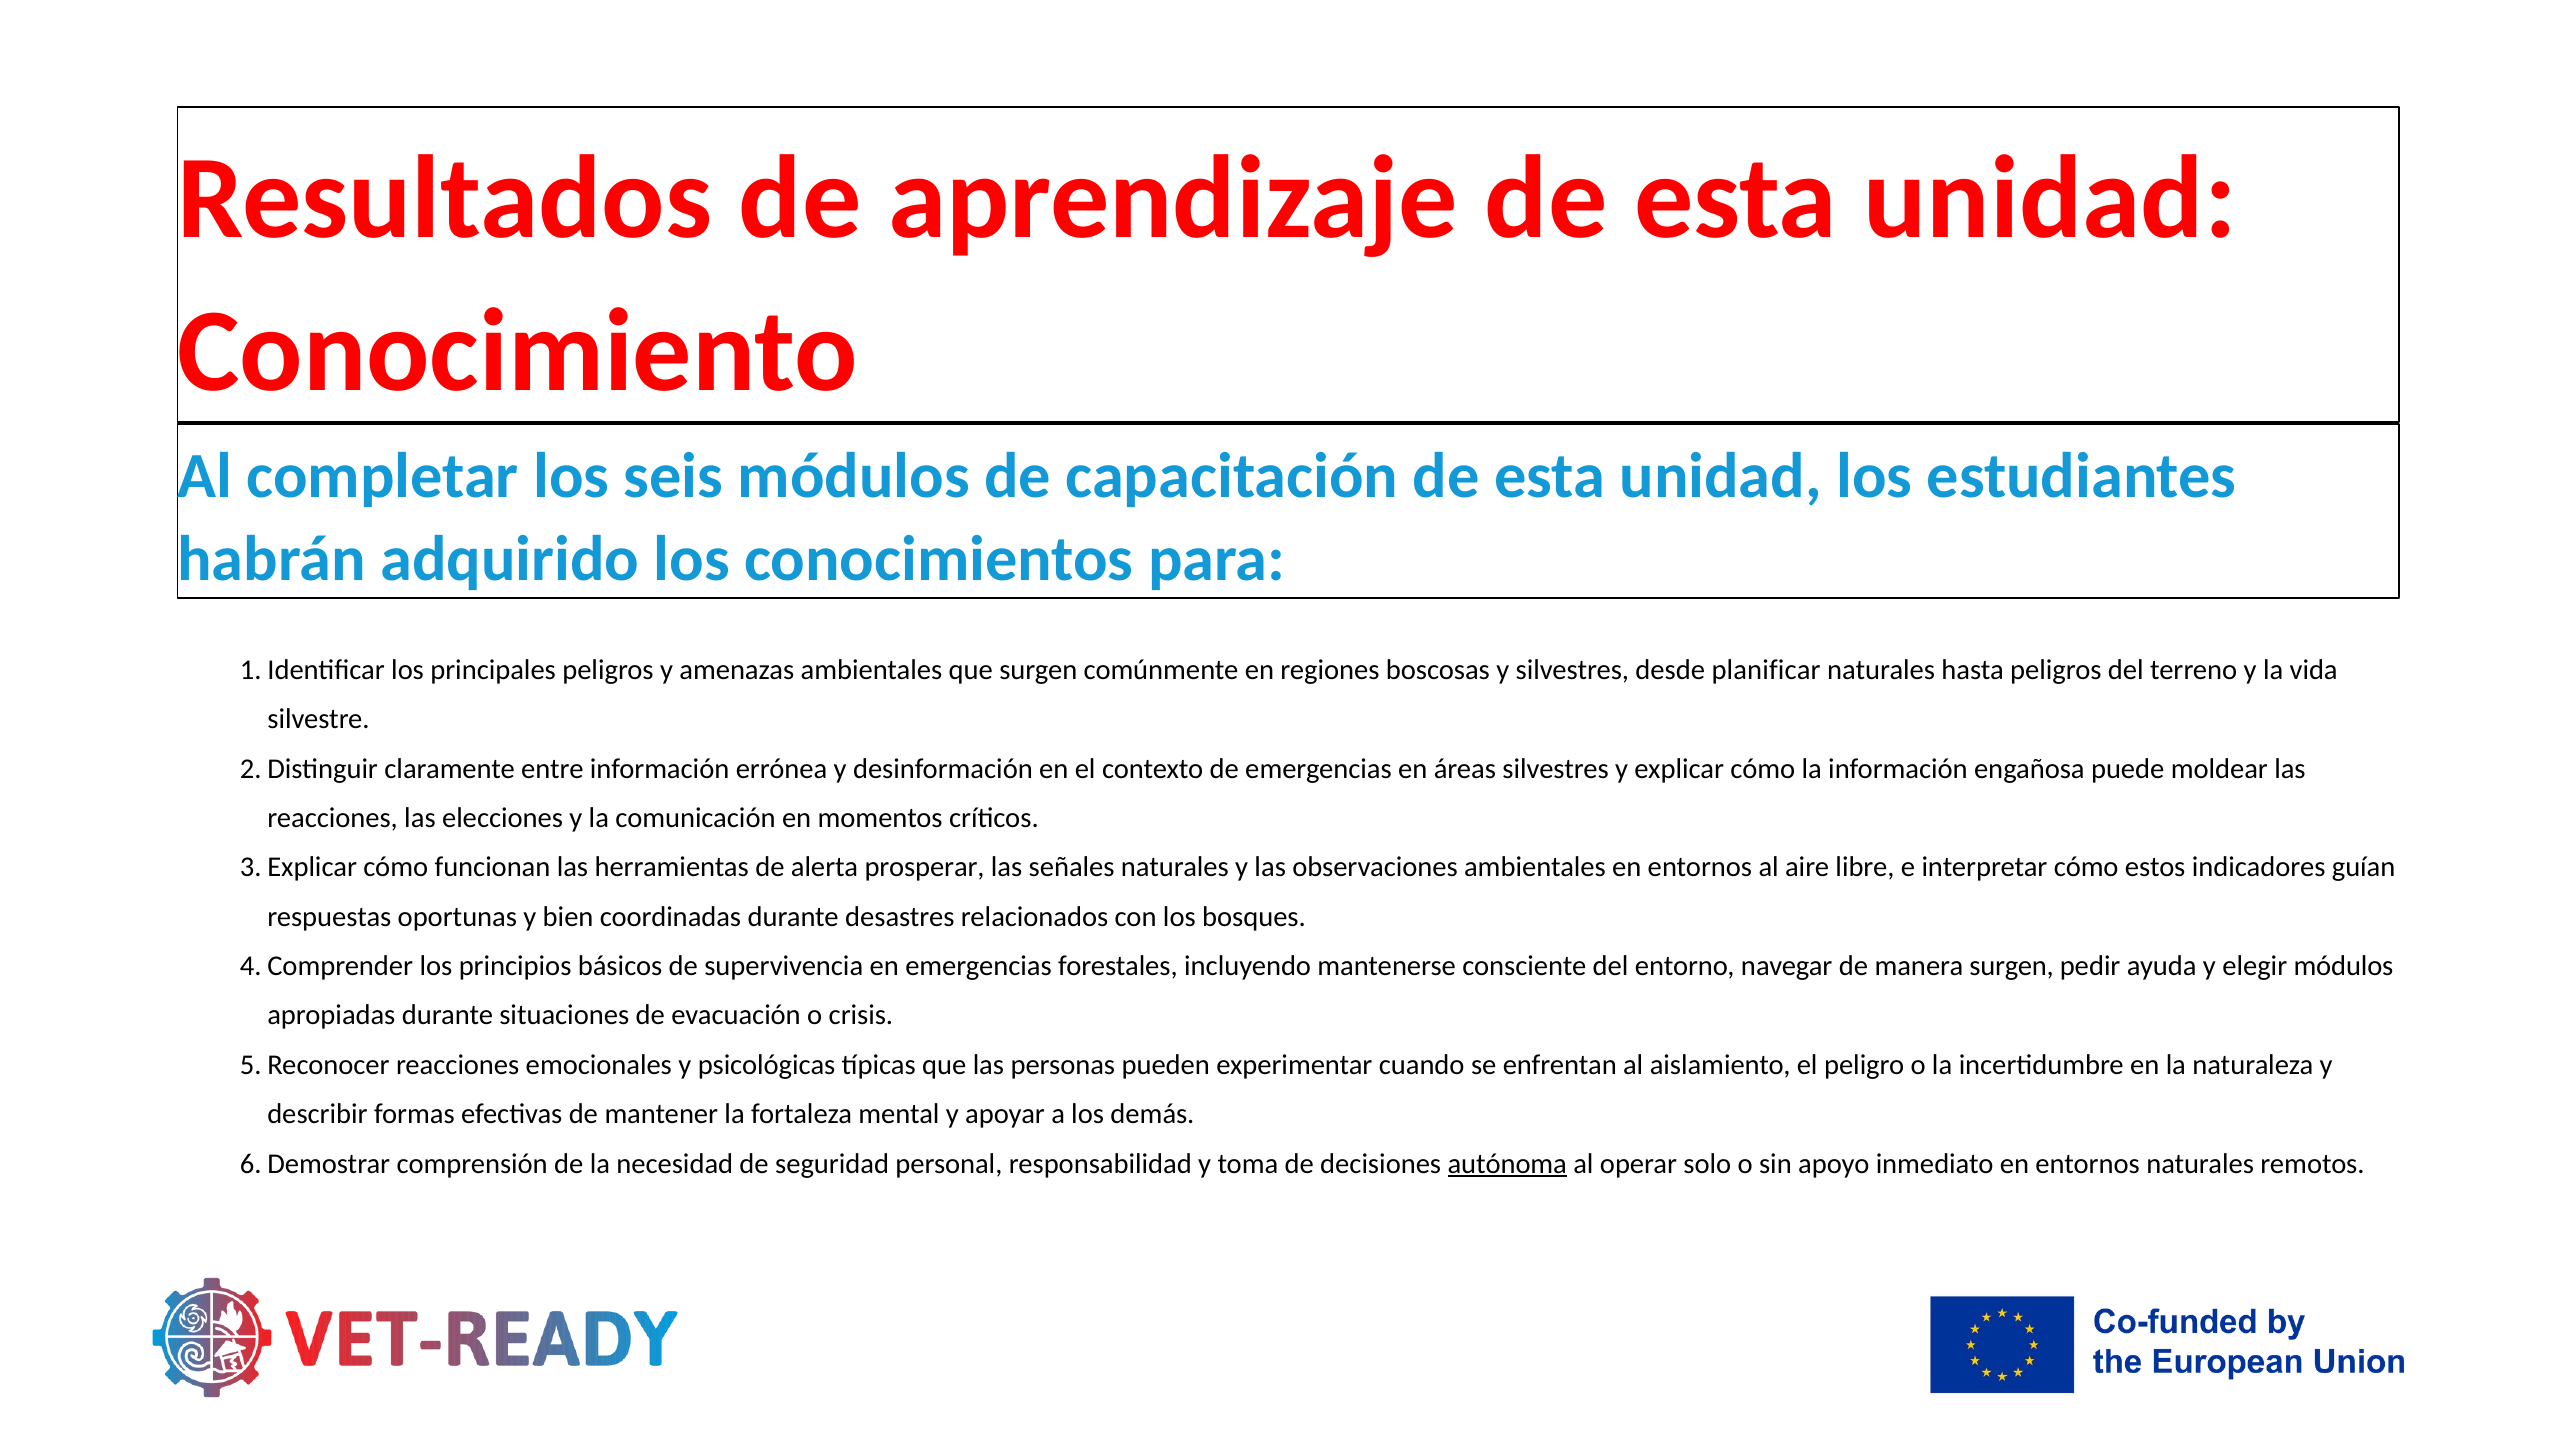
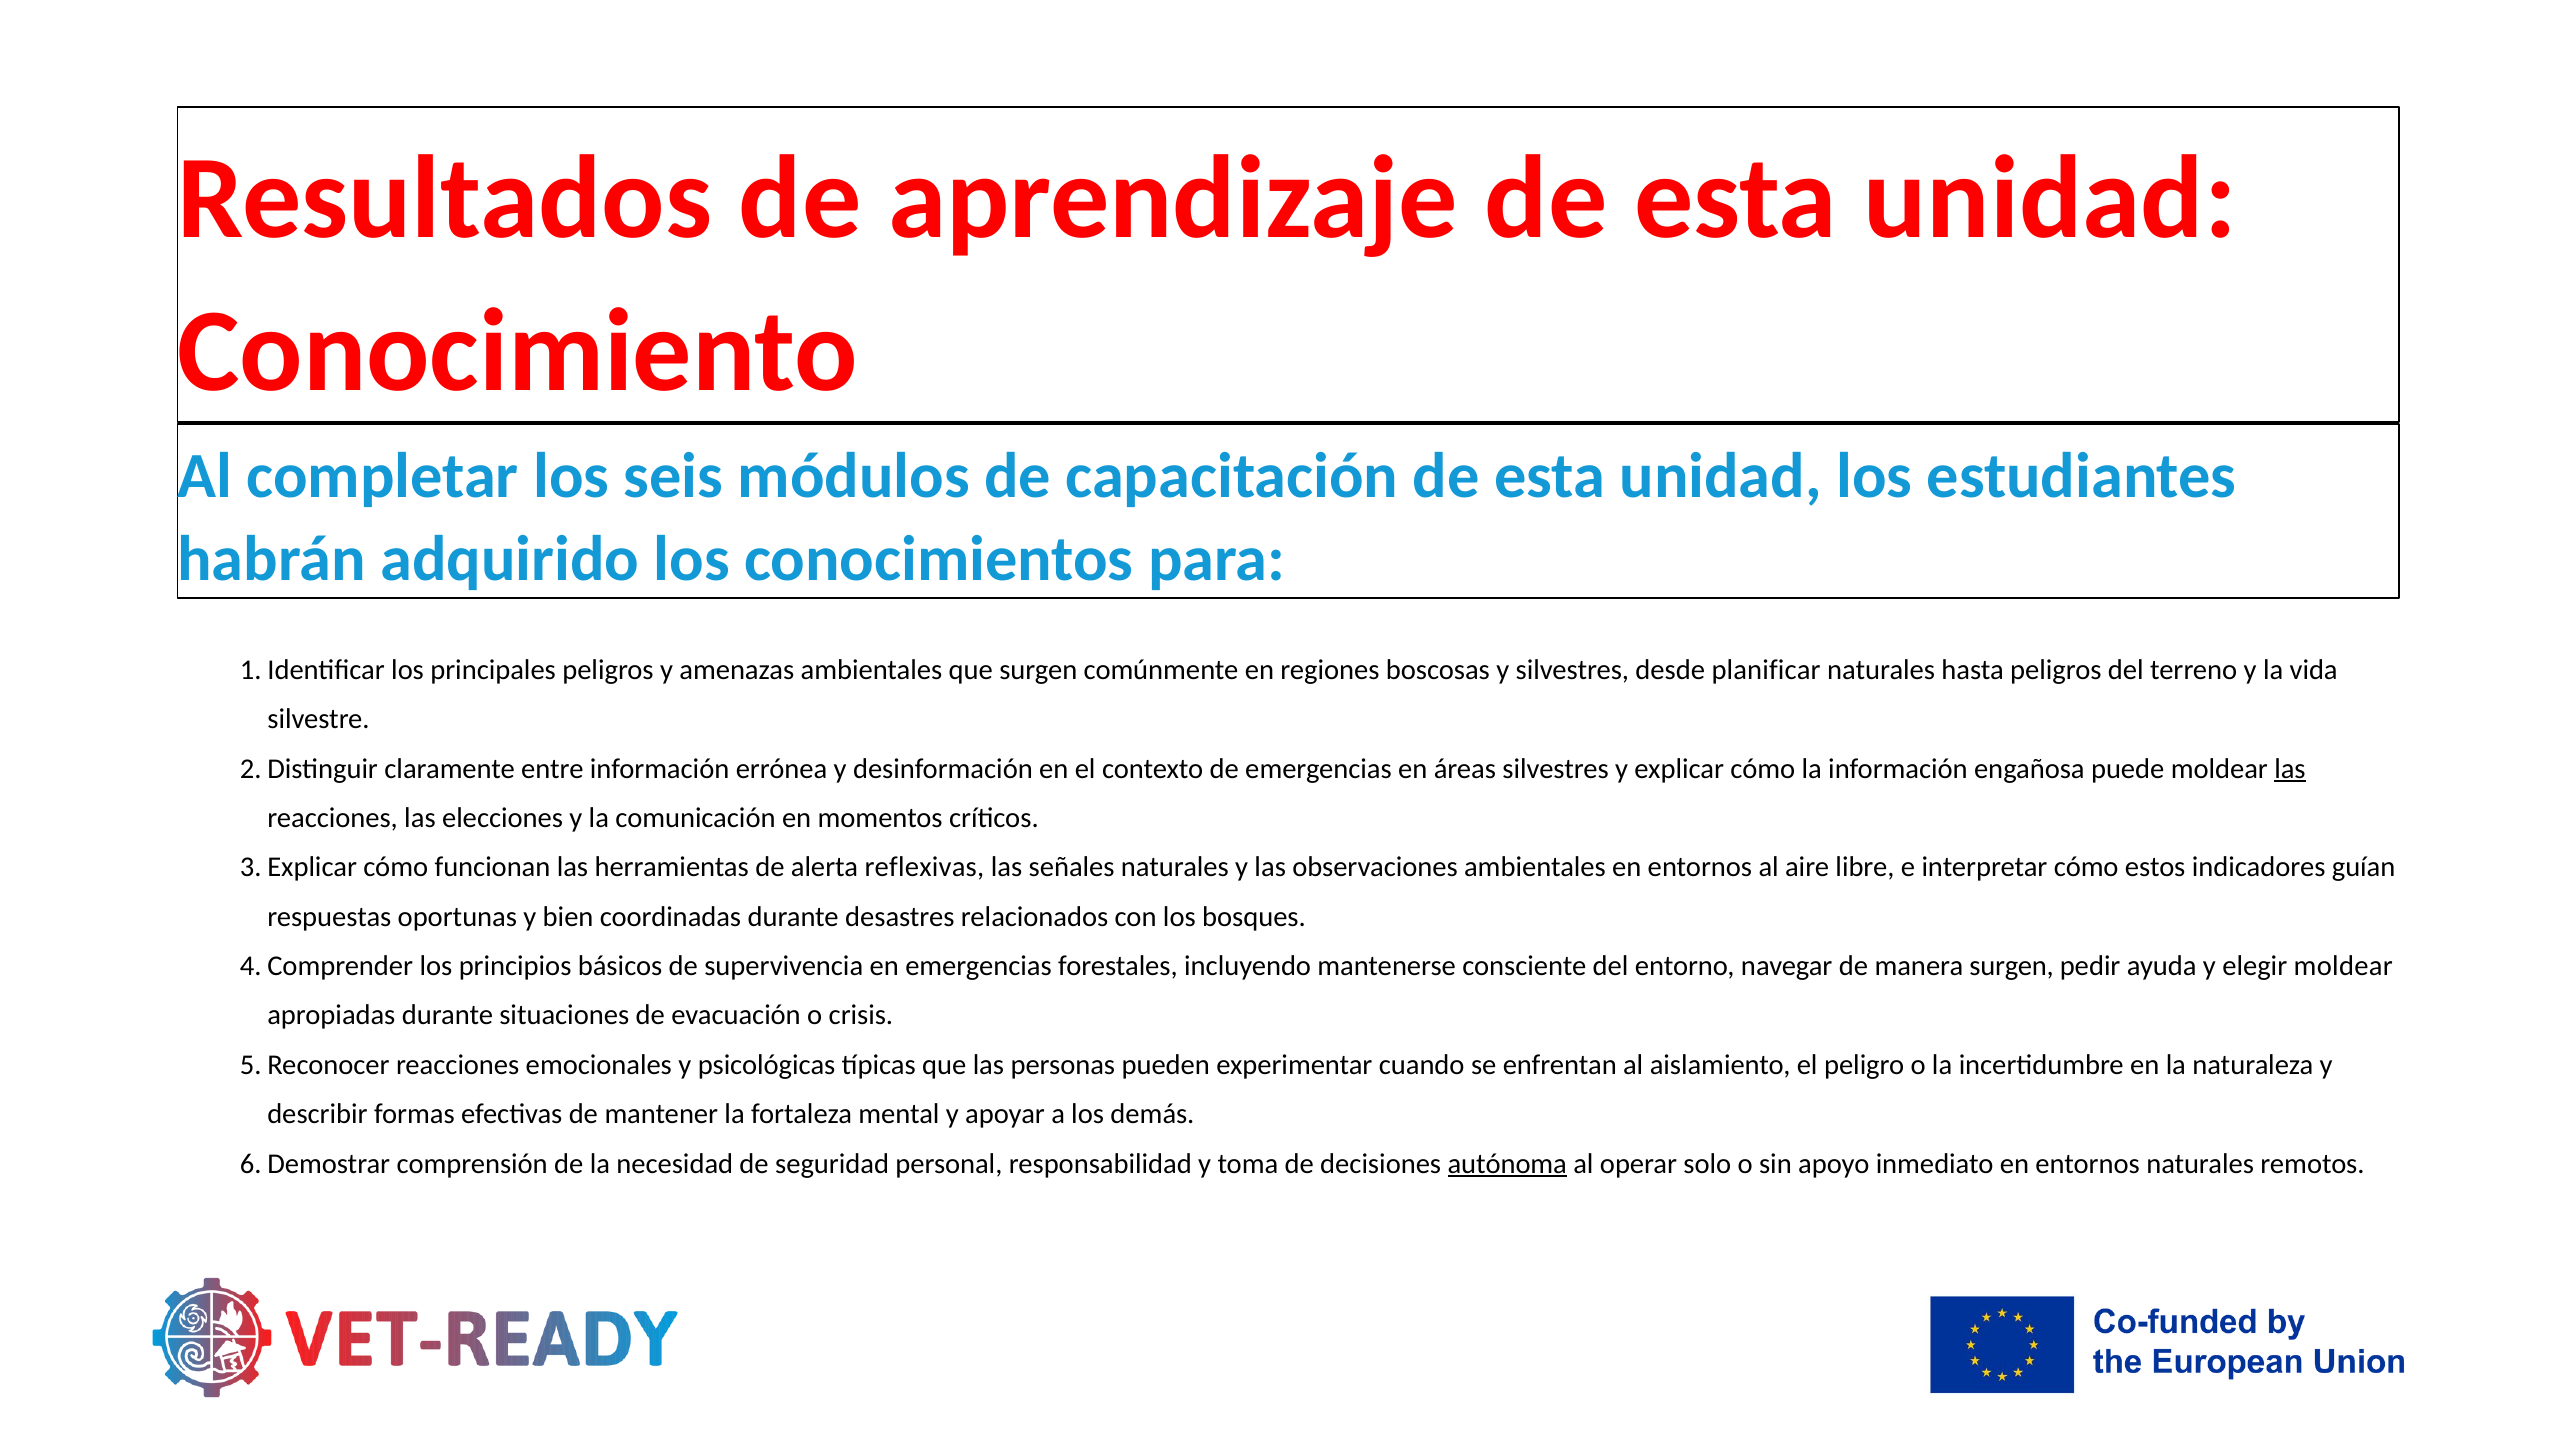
las at (2290, 769) underline: none -> present
prosperar: prosperar -> reflexivas
elegir módulos: módulos -> moldear
